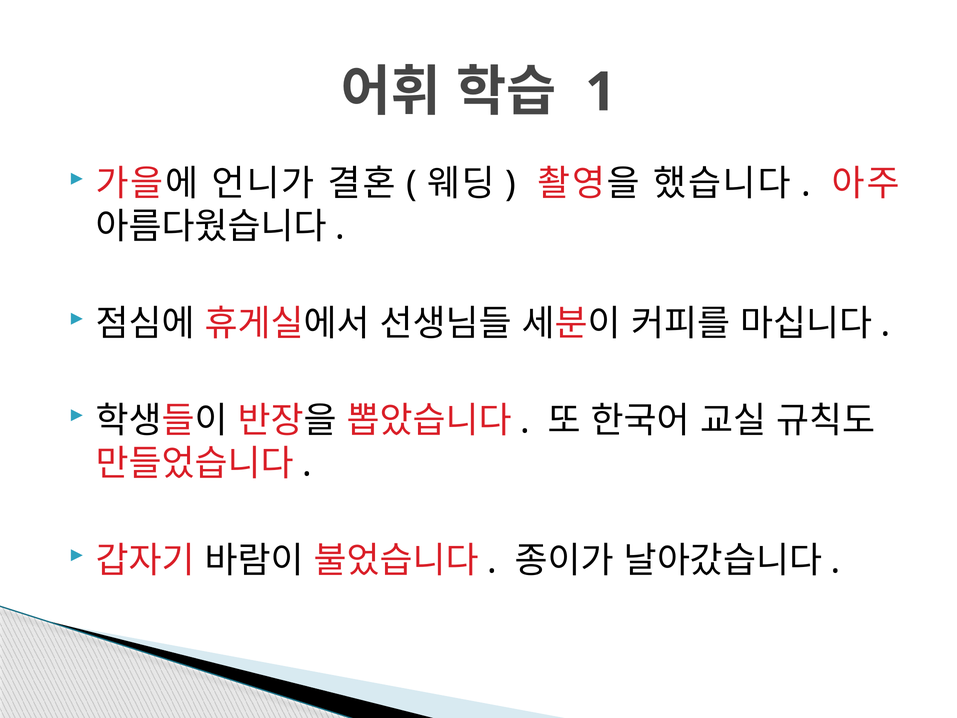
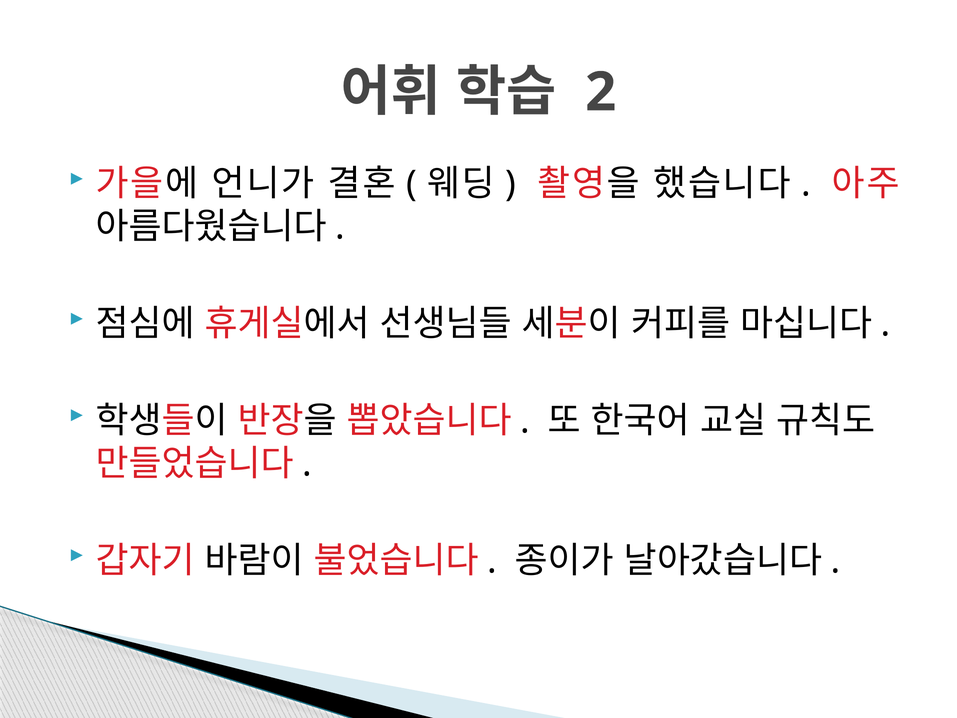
1: 1 -> 2
